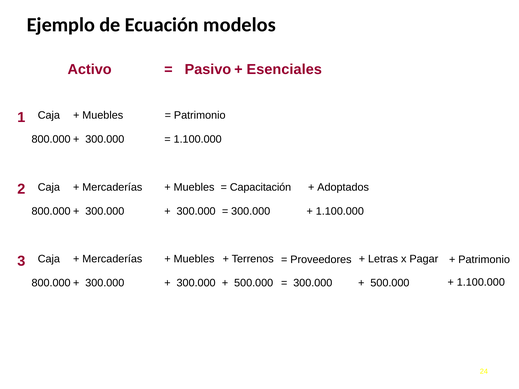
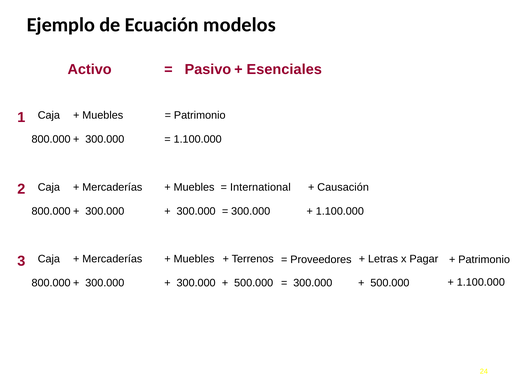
Capacitación: Capacitación -> International
Adoptados: Adoptados -> Causación
